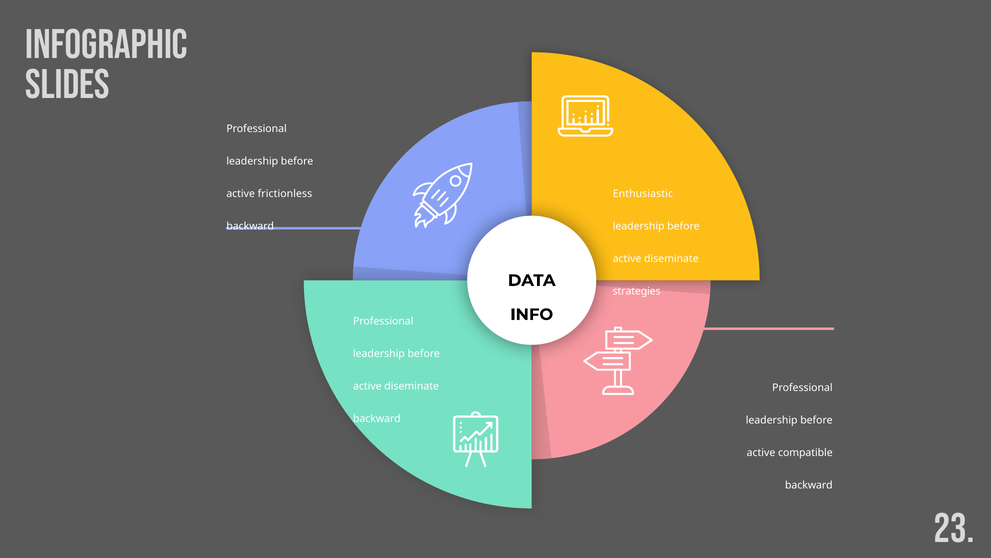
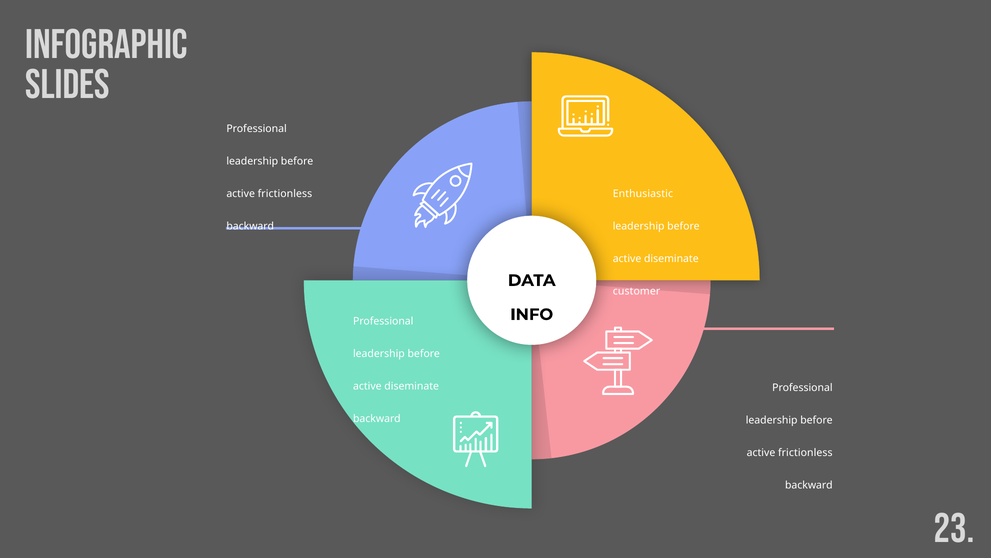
strategies: strategies -> customer
compatible at (805, 452): compatible -> frictionless
